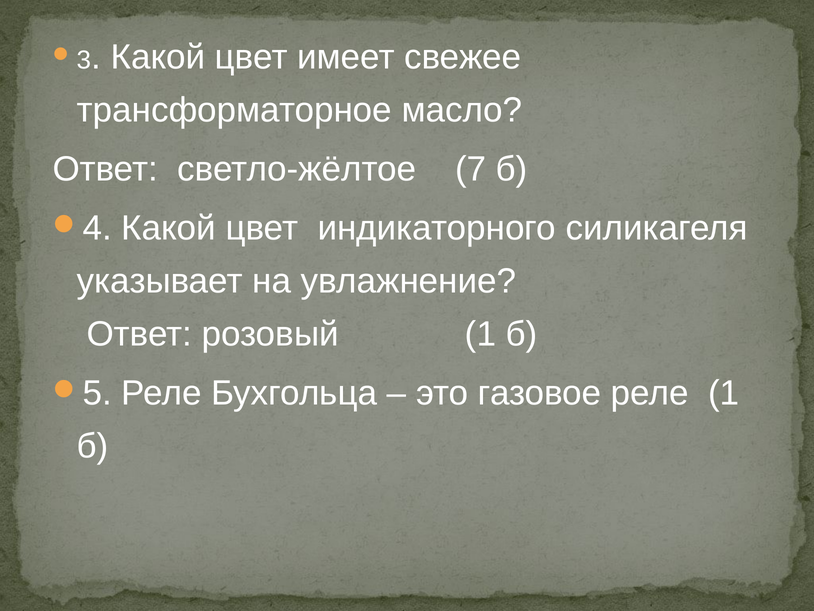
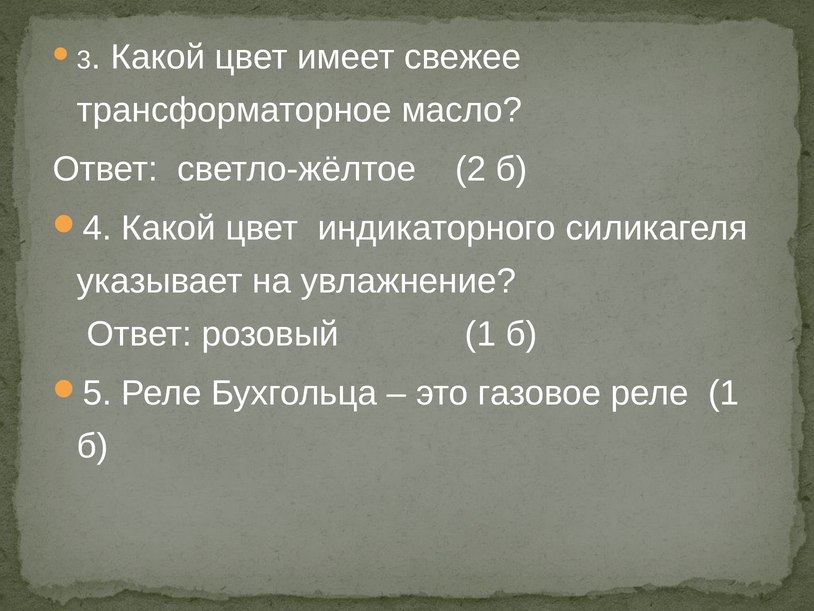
7: 7 -> 2
